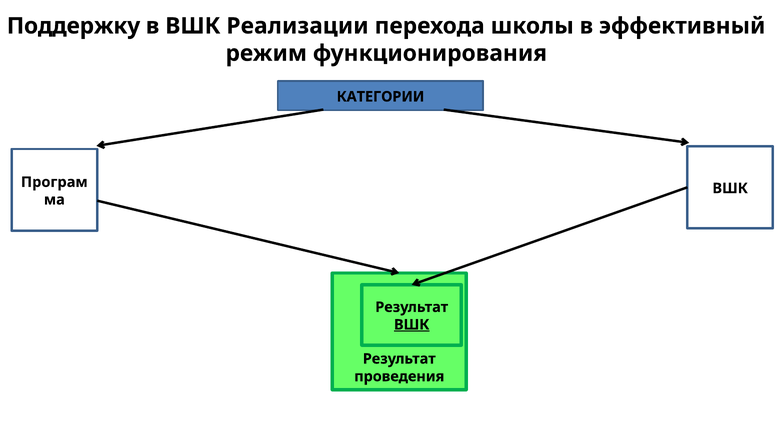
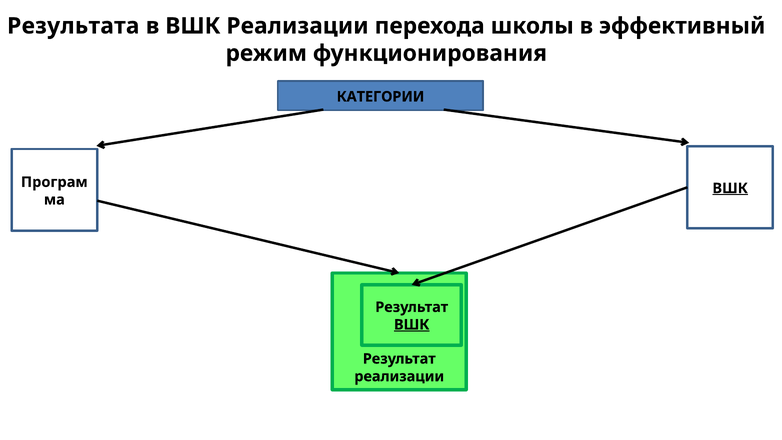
Поддержку: Поддержку -> Результата
ВШК at (730, 188) underline: none -> present
проведения at (399, 376): проведения -> реализации
